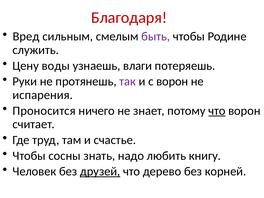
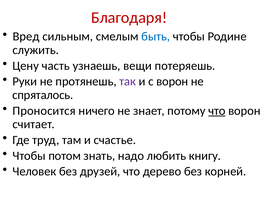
быть colour: purple -> blue
воды: воды -> часть
влаги: влаги -> вещи
испарения: испарения -> спряталось
сосны: сосны -> потом
друзей underline: present -> none
